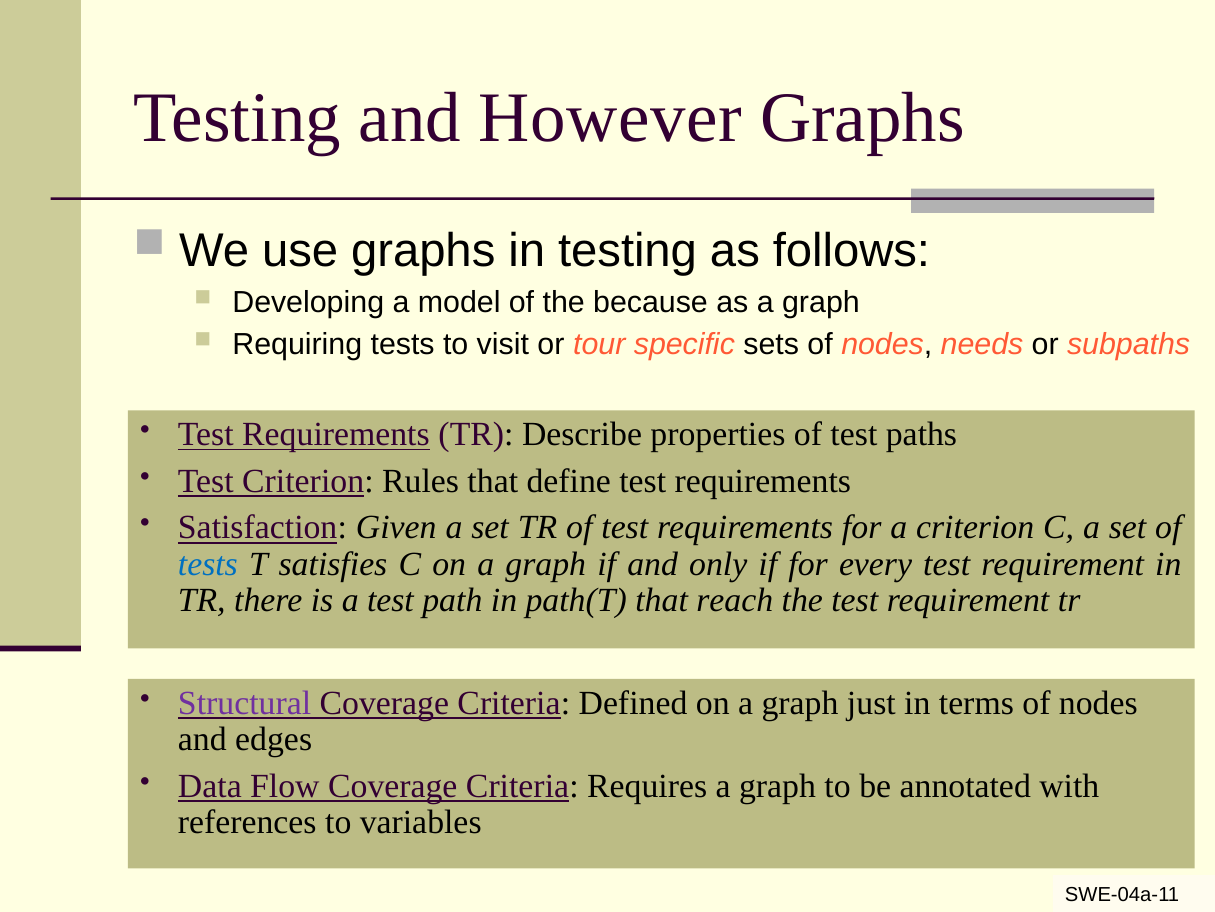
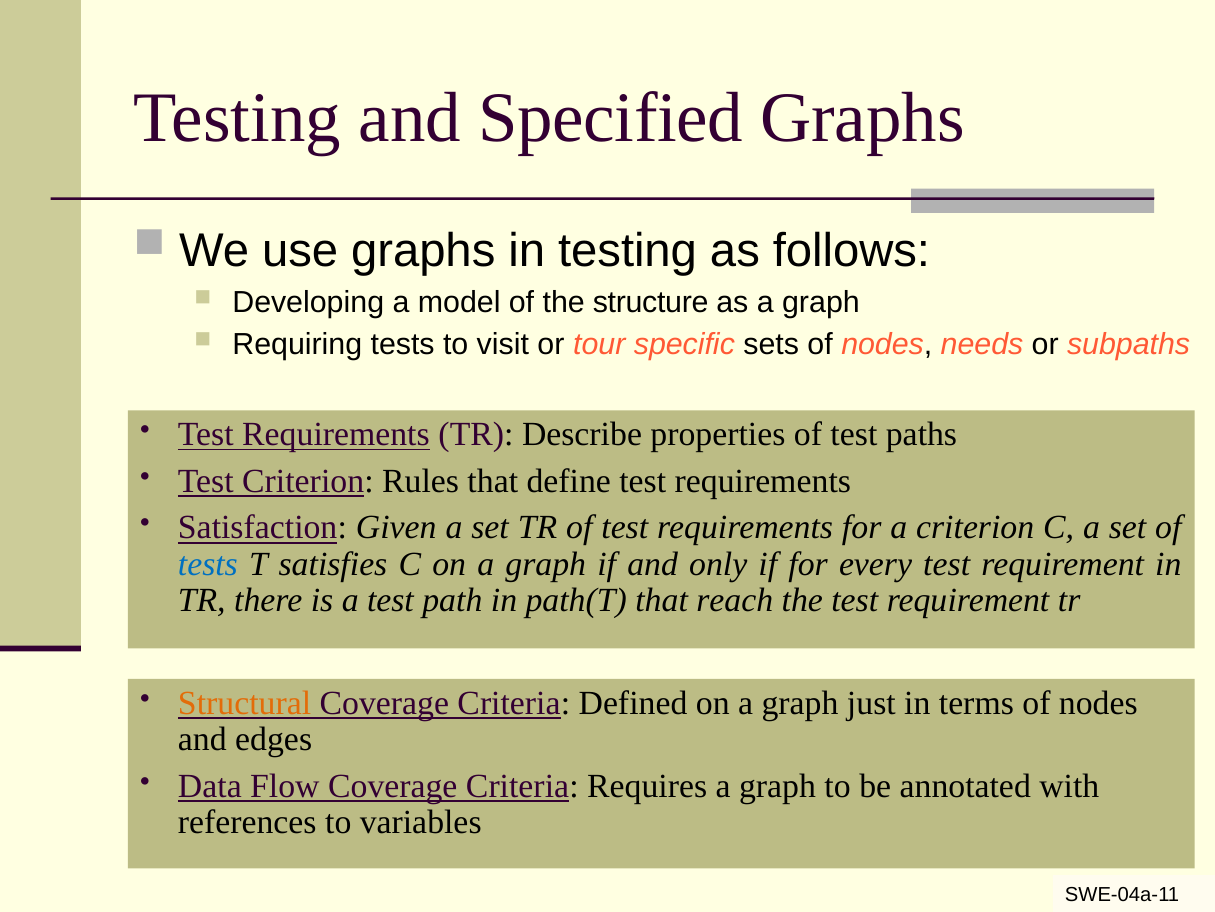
However: However -> Specified
because: because -> structure
Structural colour: purple -> orange
